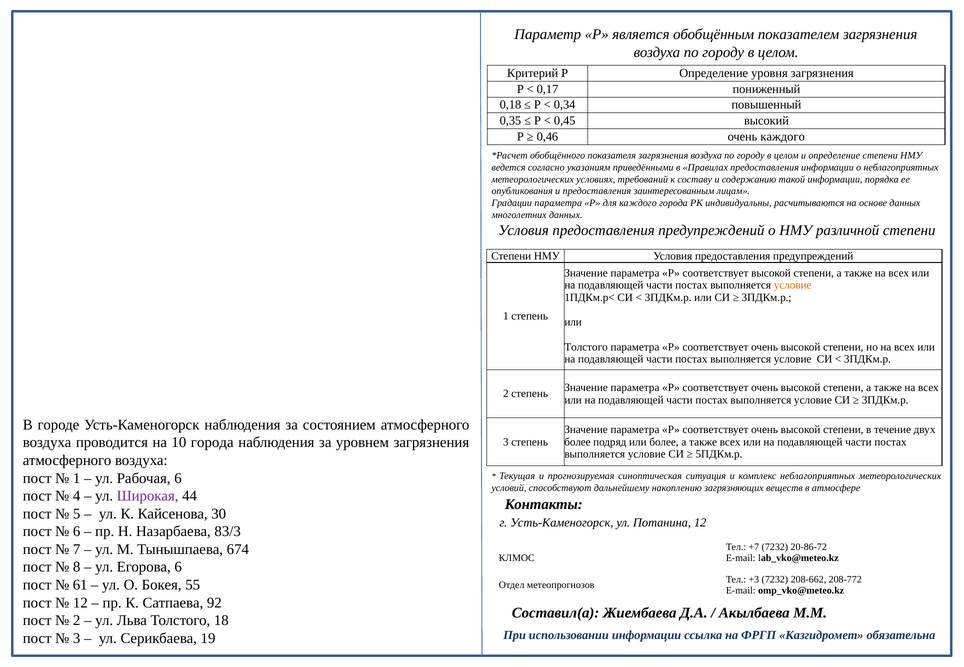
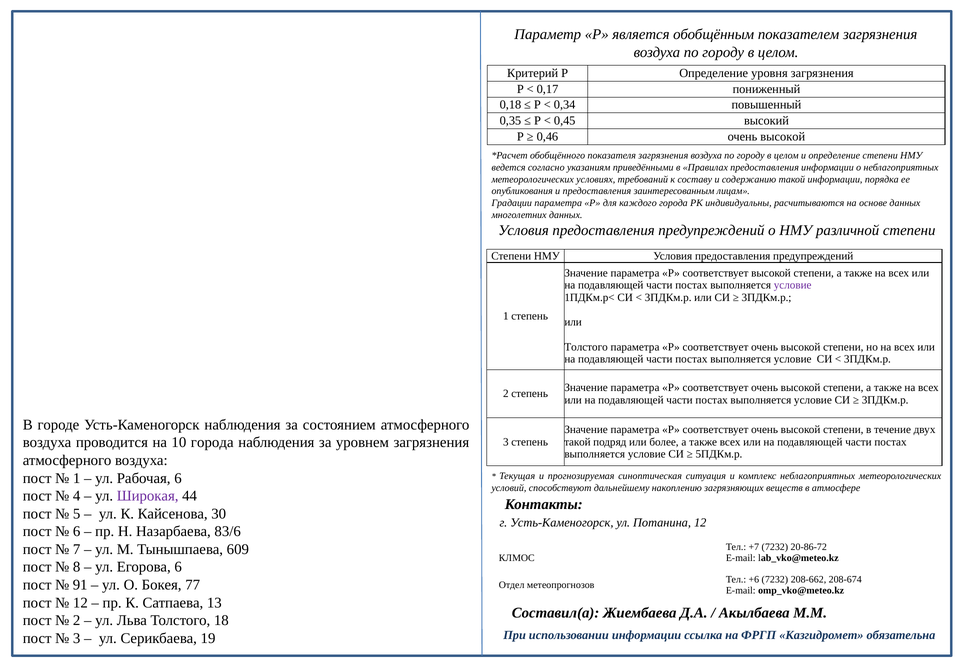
0,46 очень каждого: каждого -> высокой
условие at (793, 285) colour: orange -> purple
более at (577, 442): более -> такой
83/3: 83/3 -> 83/6
674: 674 -> 609
+3: +3 -> +6
208-772: 208-772 -> 208-674
61: 61 -> 91
55: 55 -> 77
92: 92 -> 13
